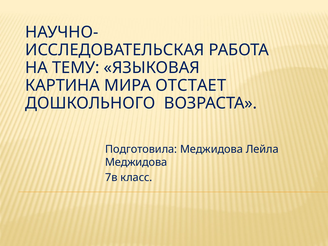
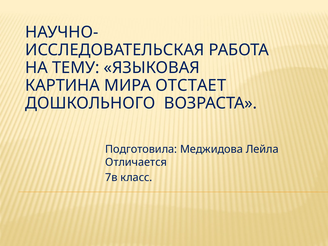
Меджидова at (136, 162): Меджидова -> Отличается
